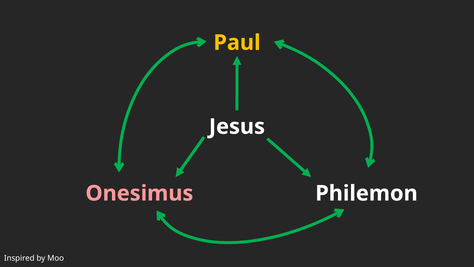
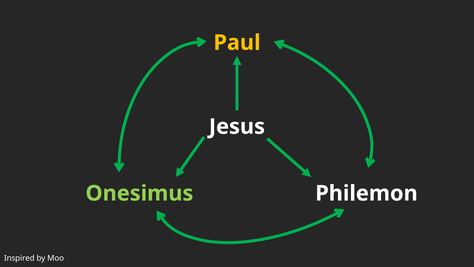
Onesimus colour: pink -> light green
